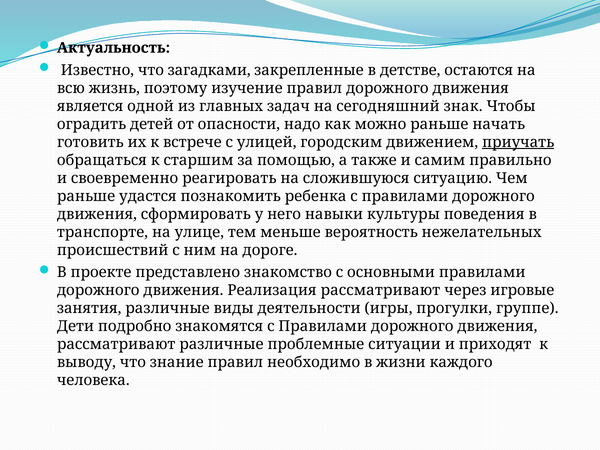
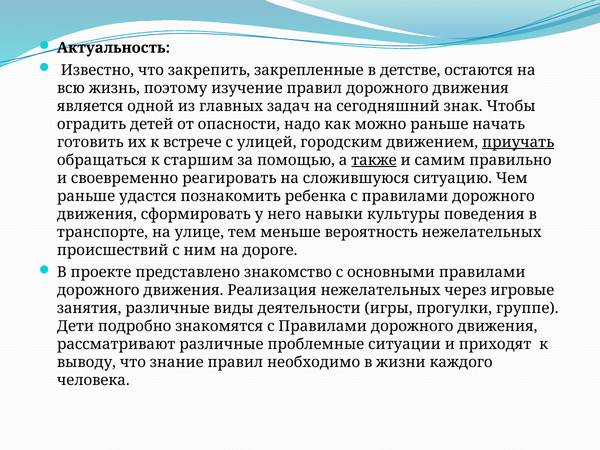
загадками: загадками -> закрепить
также underline: none -> present
Реализация рассматривают: рассматривают -> нежелательных
